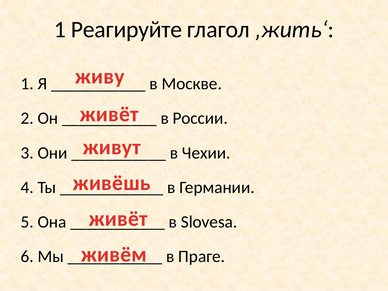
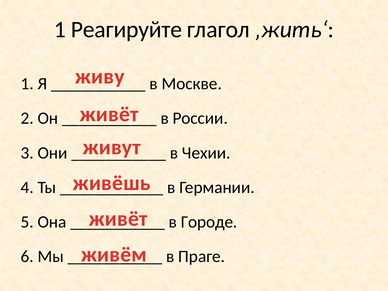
Slovesa: Slovesa -> Городе
